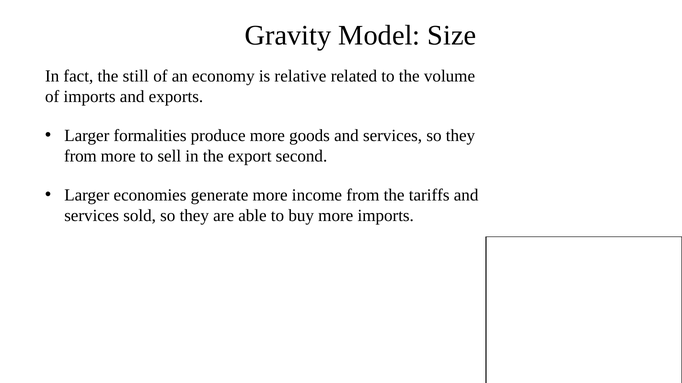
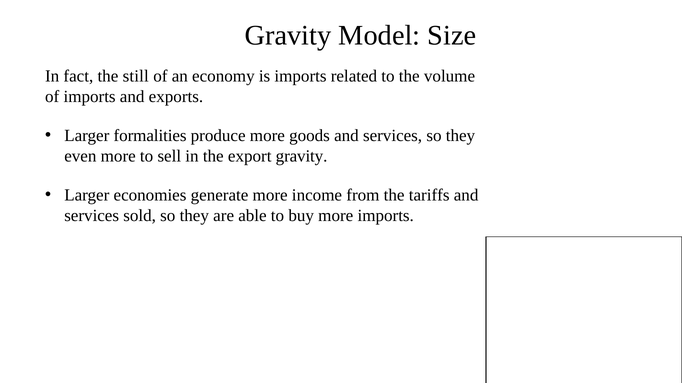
is relative: relative -> imports
from at (80, 156): from -> even
export second: second -> gravity
